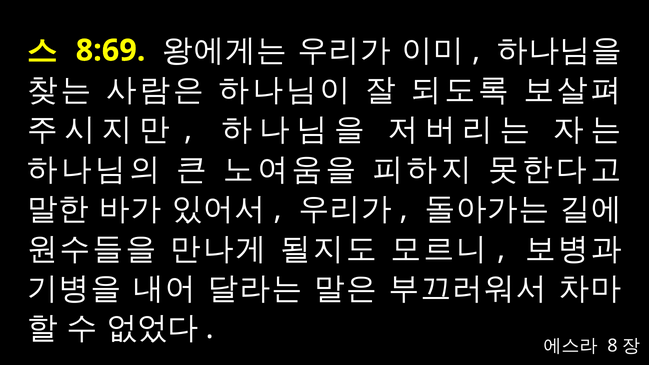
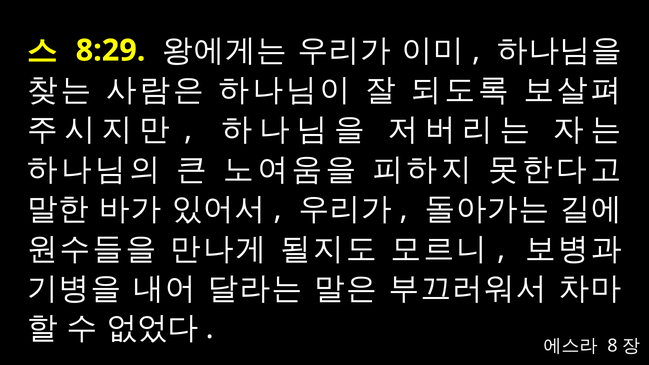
8:69: 8:69 -> 8:29
